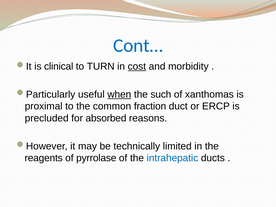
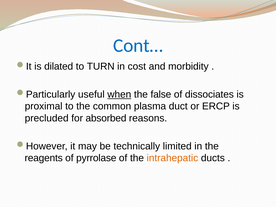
clinical: clinical -> dilated
cost underline: present -> none
such: such -> false
xanthomas: xanthomas -> dissociates
fraction: fraction -> plasma
intrahepatic colour: blue -> orange
